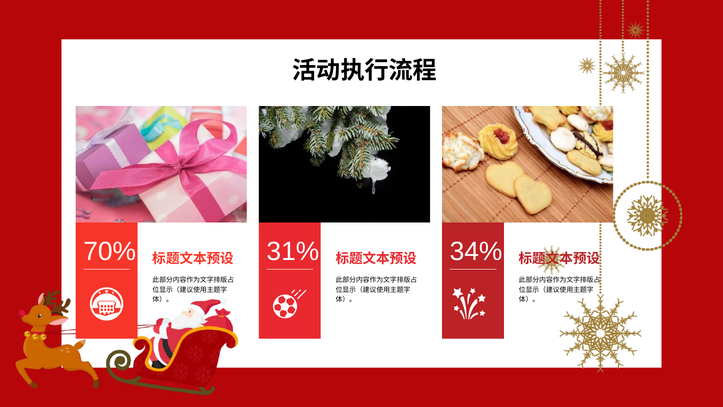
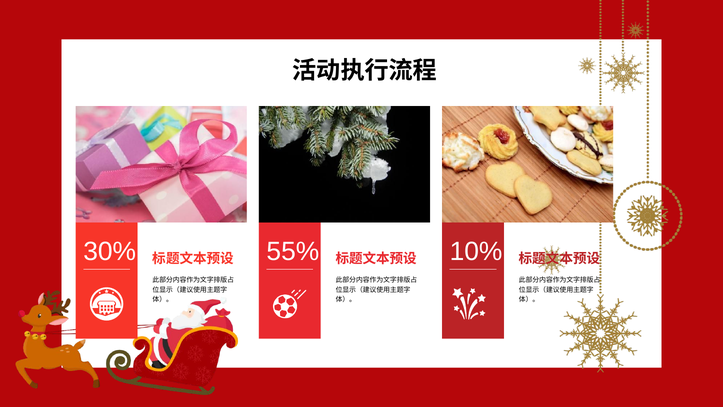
70%: 70% -> 30%
31%: 31% -> 55%
34%: 34% -> 10%
